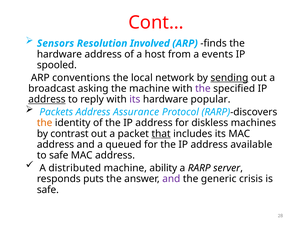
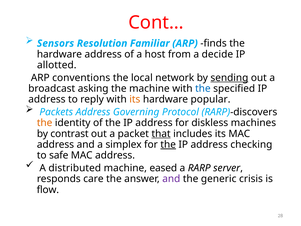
Involved: Involved -> Familiar
events: events -> decide
spooled: spooled -> allotted
the at (203, 88) colour: purple -> blue
address at (47, 99) underline: present -> none
its at (135, 99) colour: purple -> orange
Assurance: Assurance -> Governing
queued: queued -> simplex
the at (168, 144) underline: none -> present
available: available -> checking
ability: ability -> eased
puts: puts -> care
safe at (48, 190): safe -> flow
